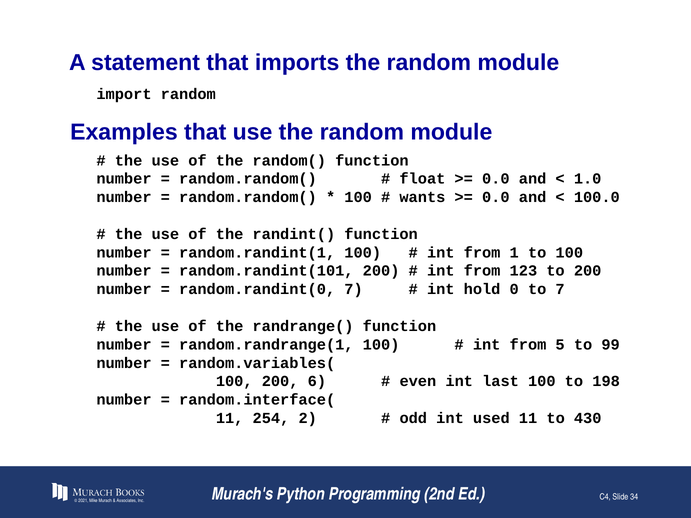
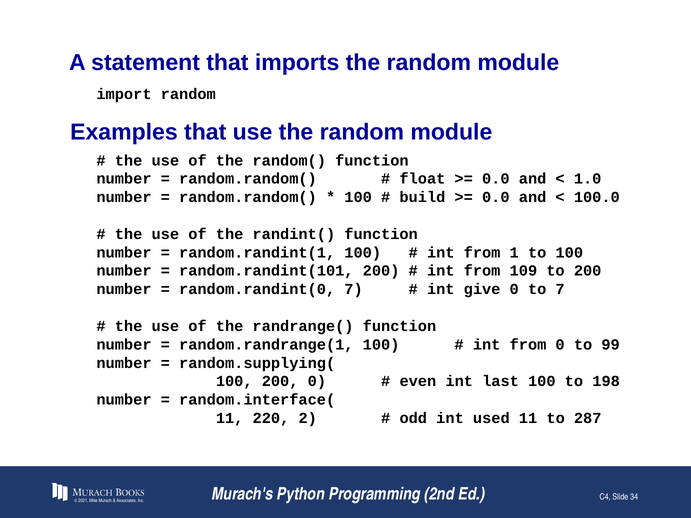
wants: wants -> build
123: 123 -> 109
hold: hold -> give
from 5: 5 -> 0
random.variables(: random.variables( -> random.supplying(
200 6: 6 -> 0
254: 254 -> 220
430: 430 -> 287
